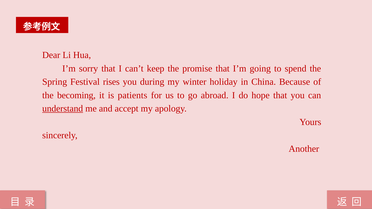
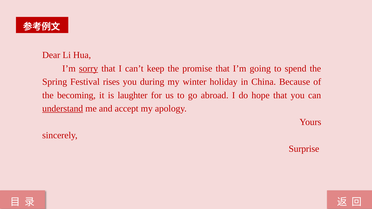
sorry underline: none -> present
patients: patients -> laughter
Another: Another -> Surprise
